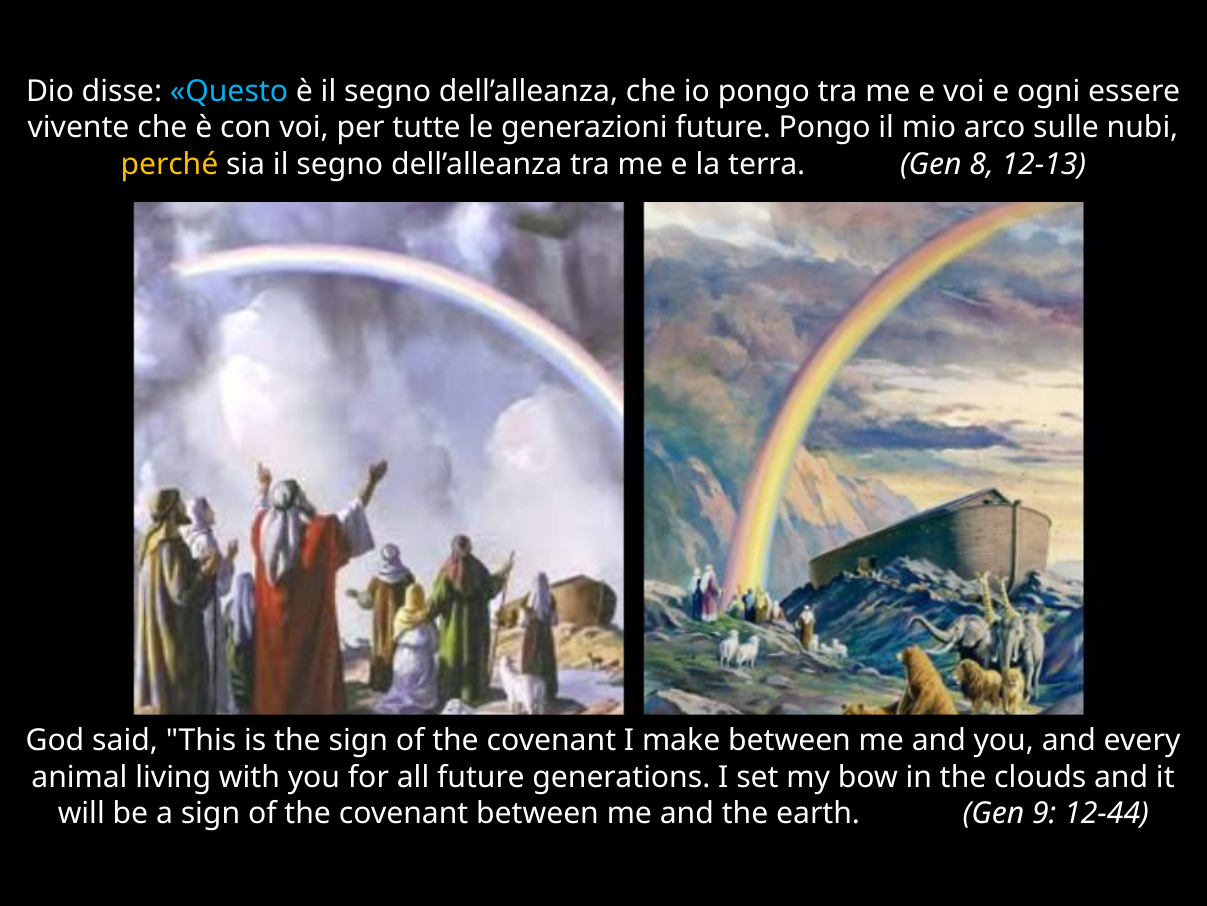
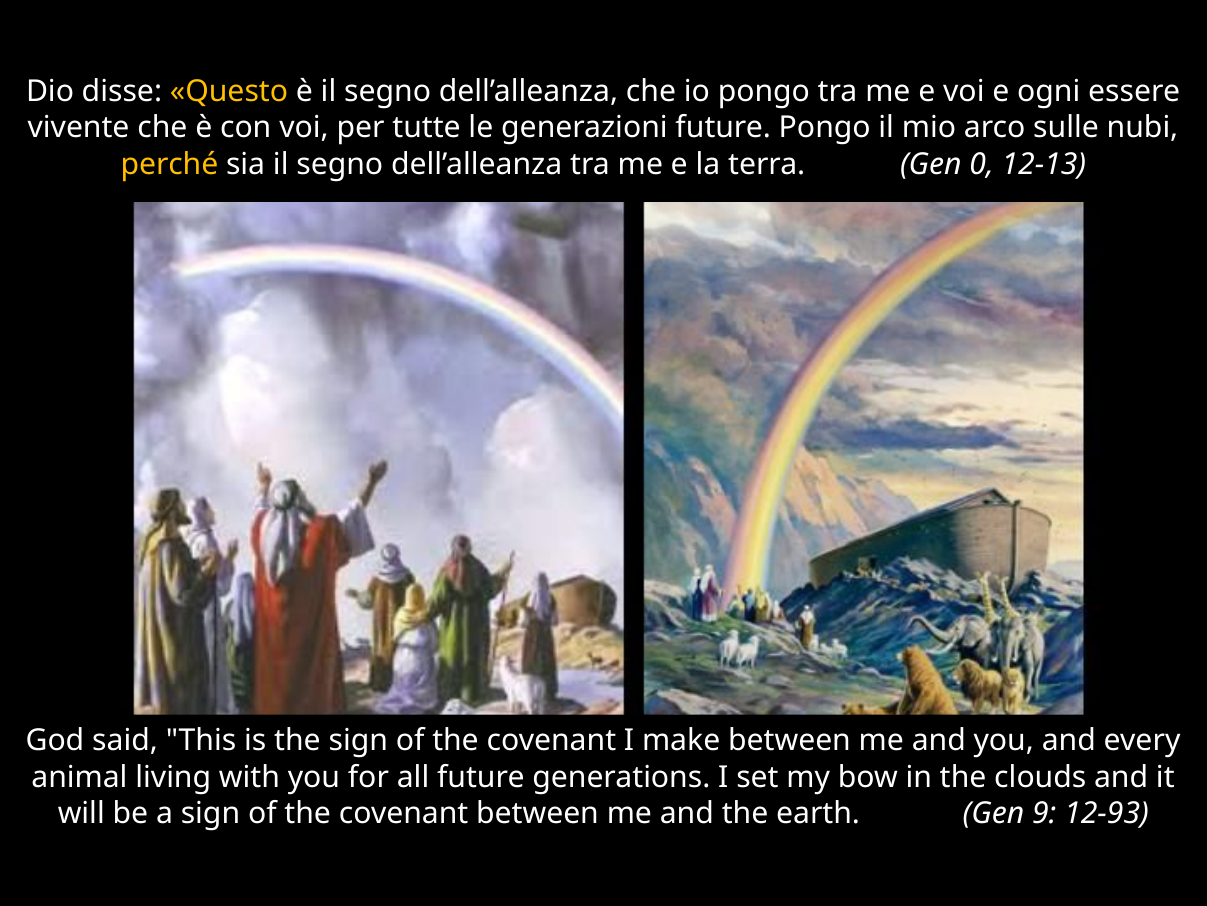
Questo colour: light blue -> yellow
8: 8 -> 0
12-44: 12-44 -> 12-93
